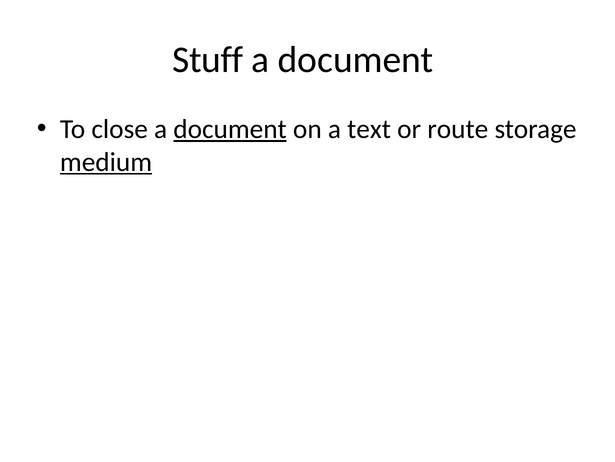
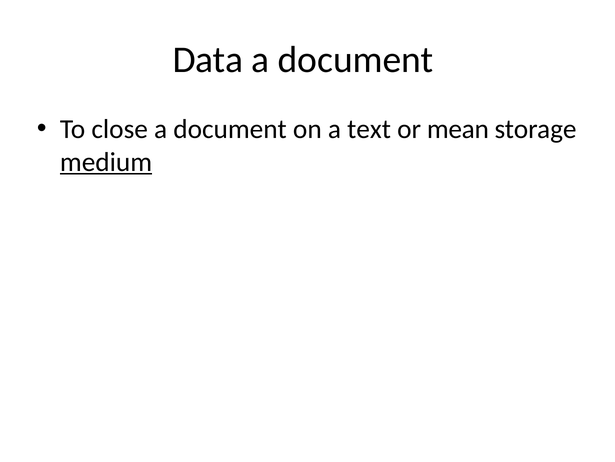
Stuff: Stuff -> Data
document at (230, 129) underline: present -> none
route: route -> mean
